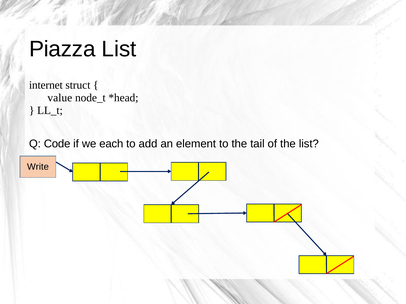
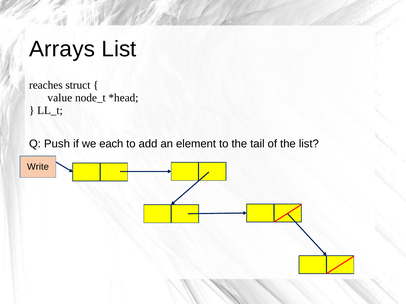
Piazza: Piazza -> Arrays
internet: internet -> reaches
Code: Code -> Push
